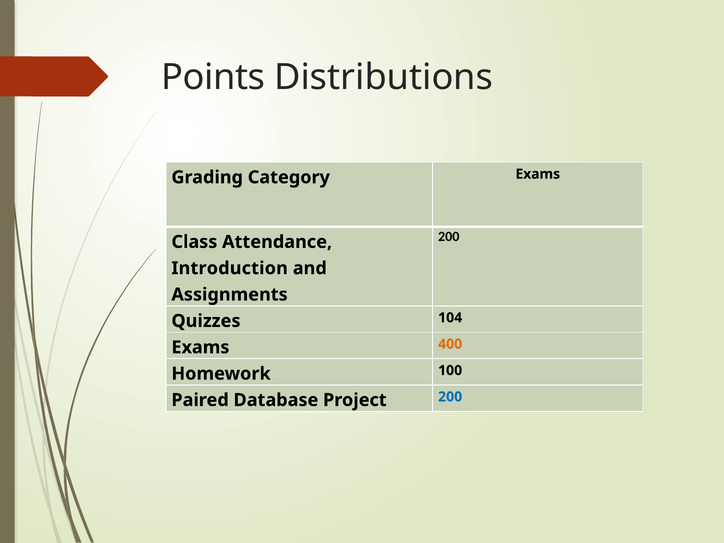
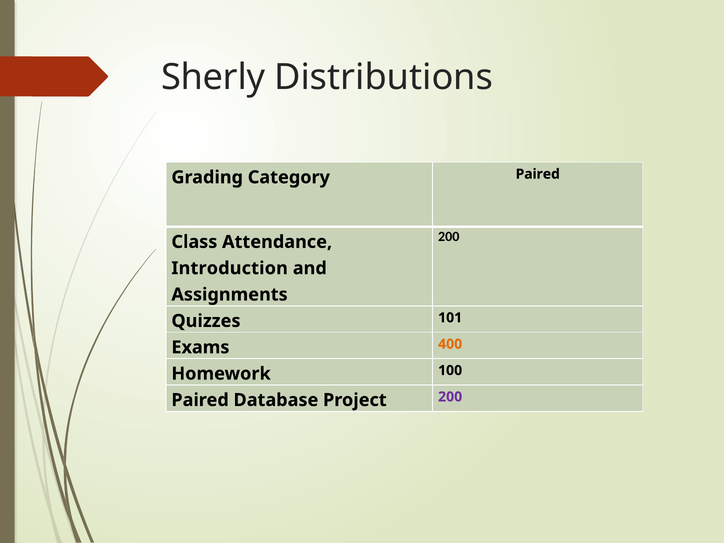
Points: Points -> Sherly
Category Exams: Exams -> Paired
104: 104 -> 101
200 at (450, 397) colour: blue -> purple
